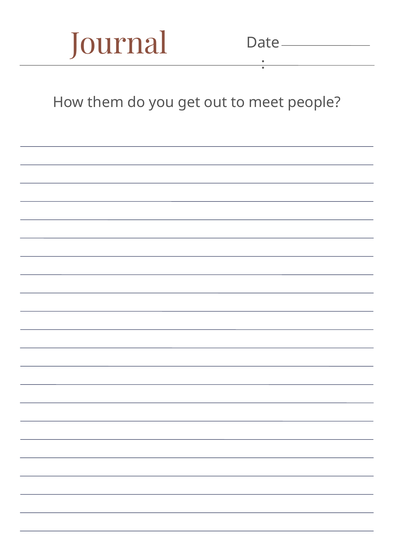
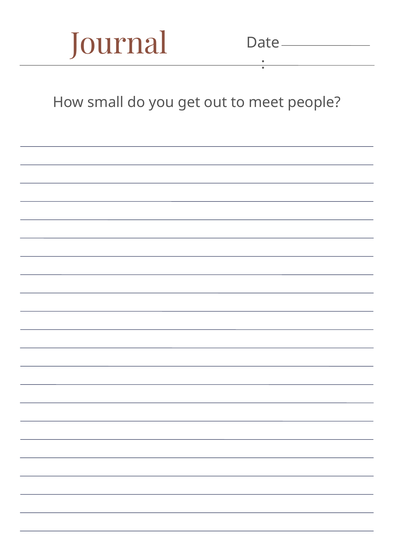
them: them -> small
